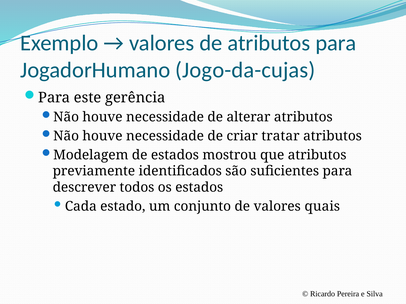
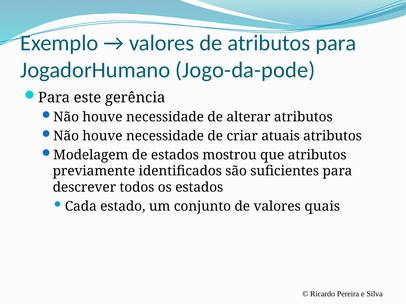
Jogo-da-cujas: Jogo-da-cujas -> Jogo-da-pode
tratar: tratar -> atuais
